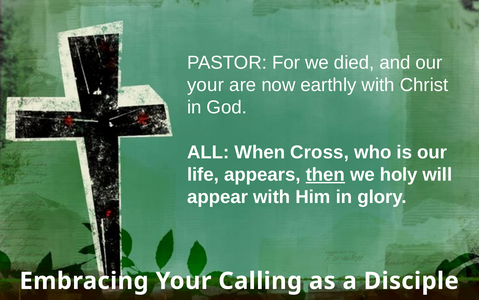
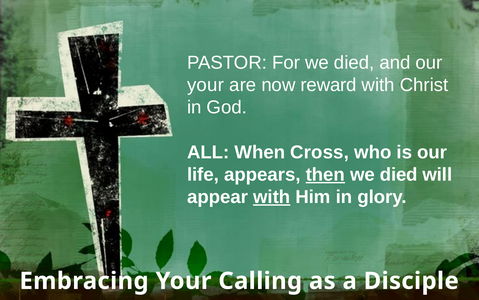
earthly: earthly -> reward
holy at (399, 174): holy -> died
with at (272, 197) underline: none -> present
